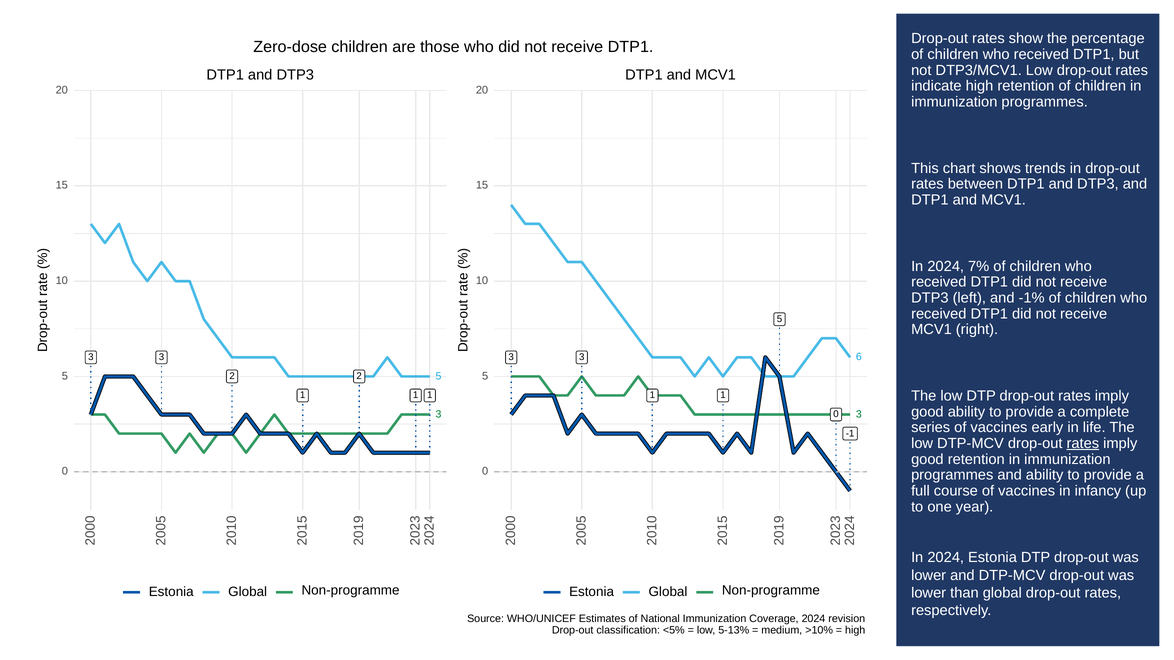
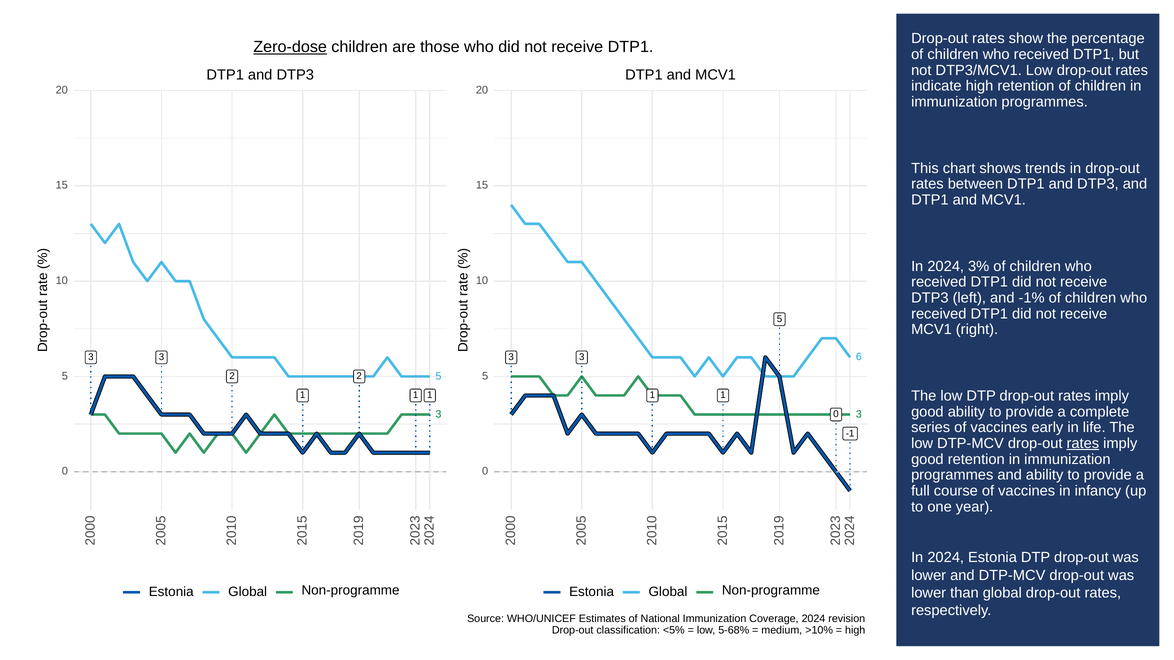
Zero-dose underline: none -> present
7%: 7% -> 3%
5-13%: 5-13% -> 5-68%
